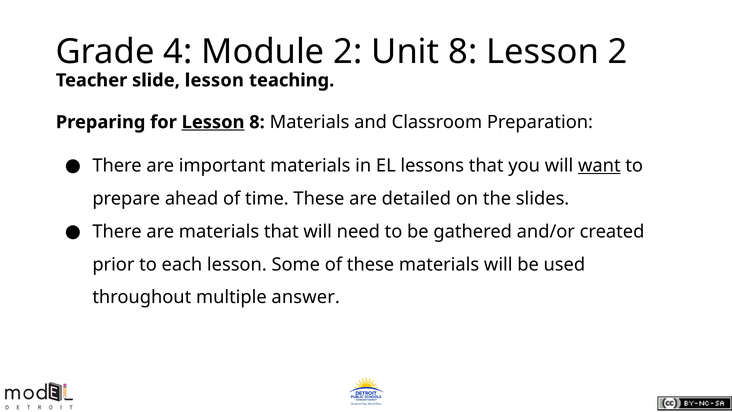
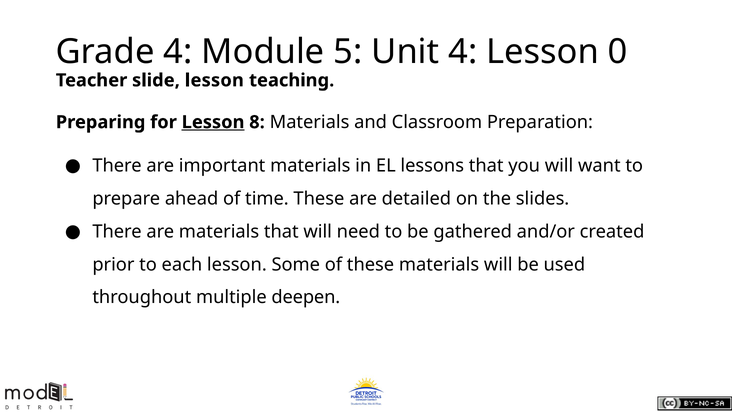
Module 2: 2 -> 5
Unit 8: 8 -> 4
Lesson 2: 2 -> 0
want underline: present -> none
answer: answer -> deepen
